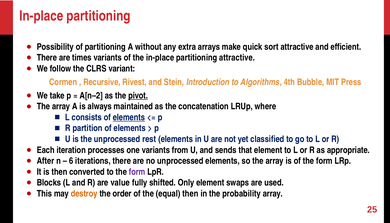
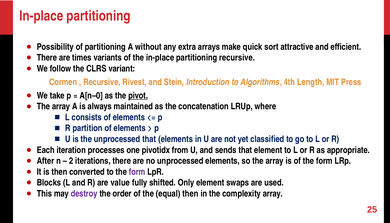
partitioning attractive: attractive -> recursive
Bubble: Bubble -> Length
A[n–2: A[n–2 -> A[n–0
elements at (129, 117) underline: present -> none
unprocessed rest: rest -> that
one variants: variants -> pivotidx
6: 6 -> 2
destroy colour: orange -> purple
probability: probability -> complexity
